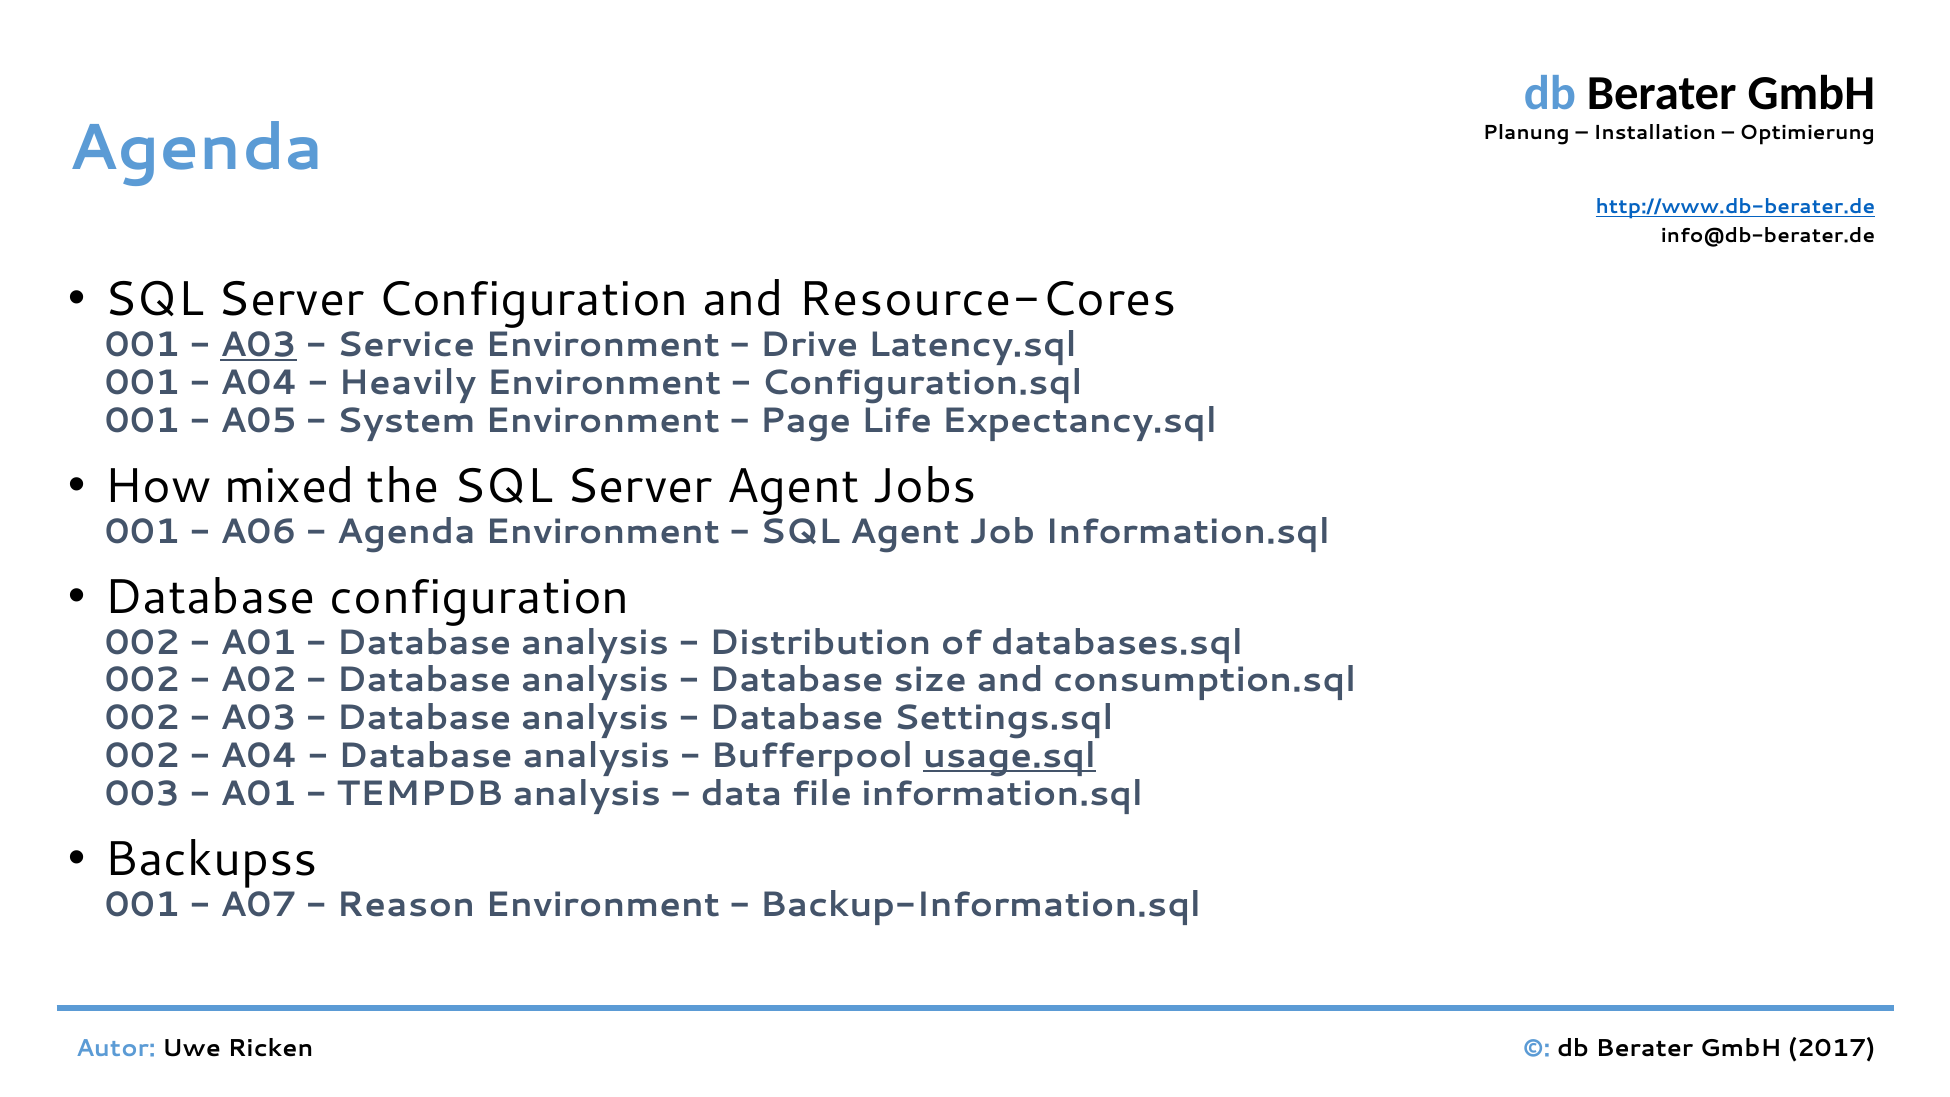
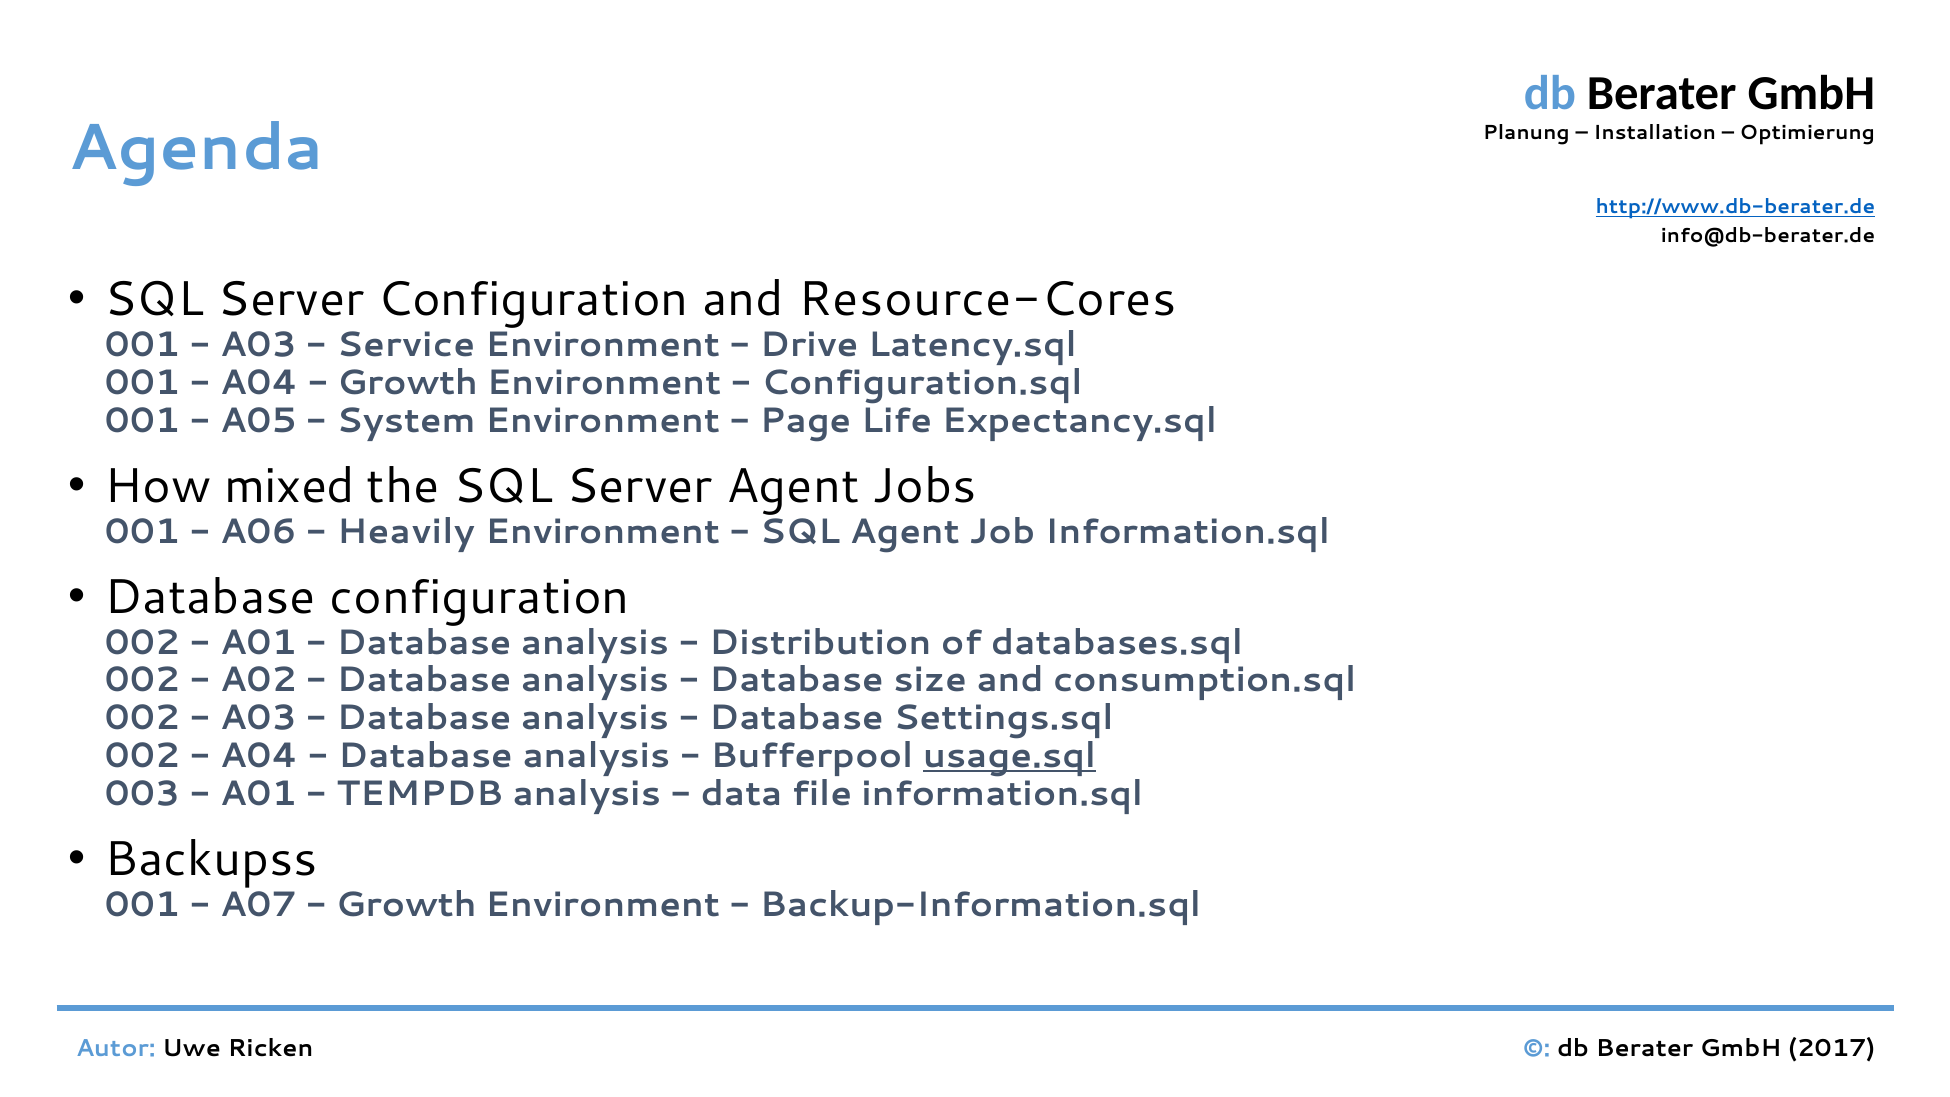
A03 at (258, 345) underline: present -> none
Heavily at (407, 383): Heavily -> Growth
Agenda at (406, 532): Agenda -> Heavily
Reason at (406, 905): Reason -> Growth
